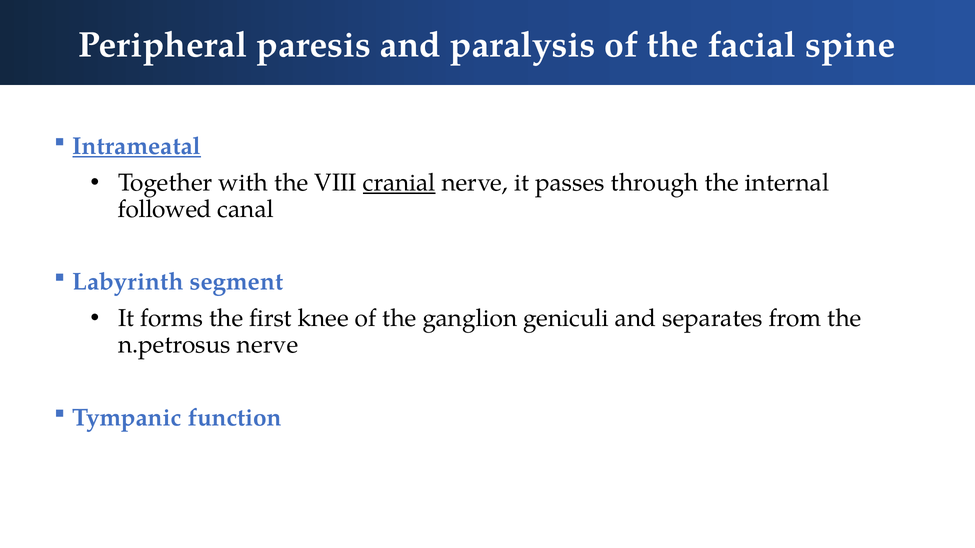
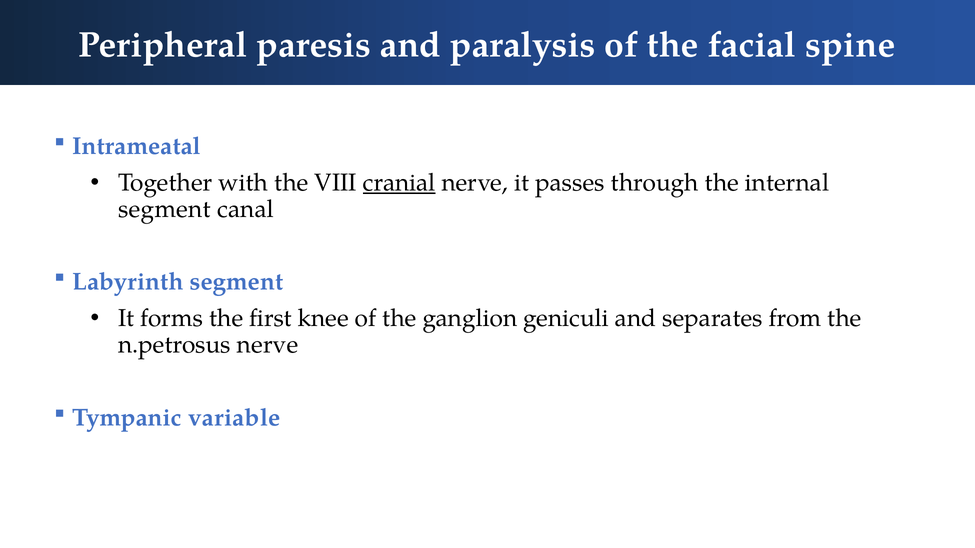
Intrameatal underline: present -> none
followed at (165, 209): followed -> segment
function: function -> variable
